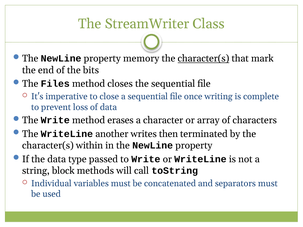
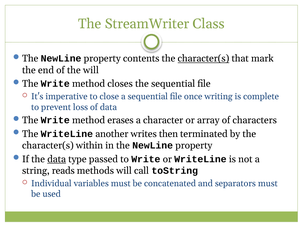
memory: memory -> contents
the bits: bits -> will
Files at (55, 84): Files -> Write
data at (57, 159) underline: none -> present
block: block -> reads
